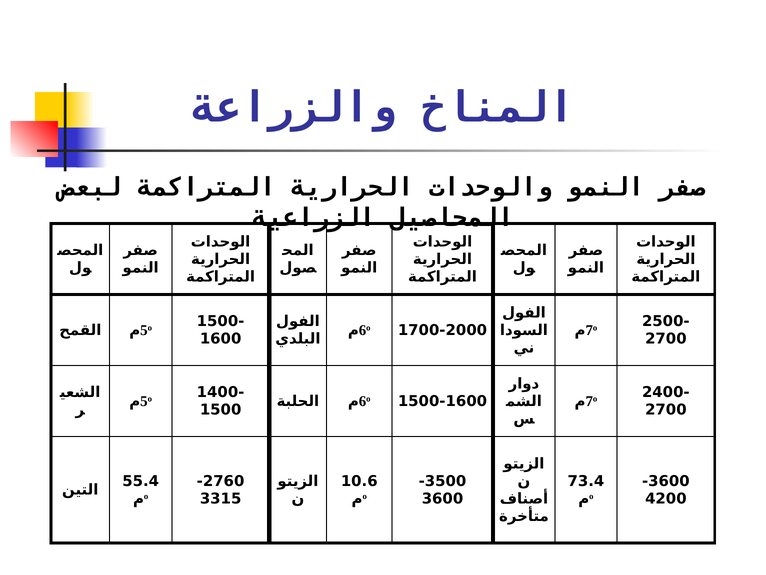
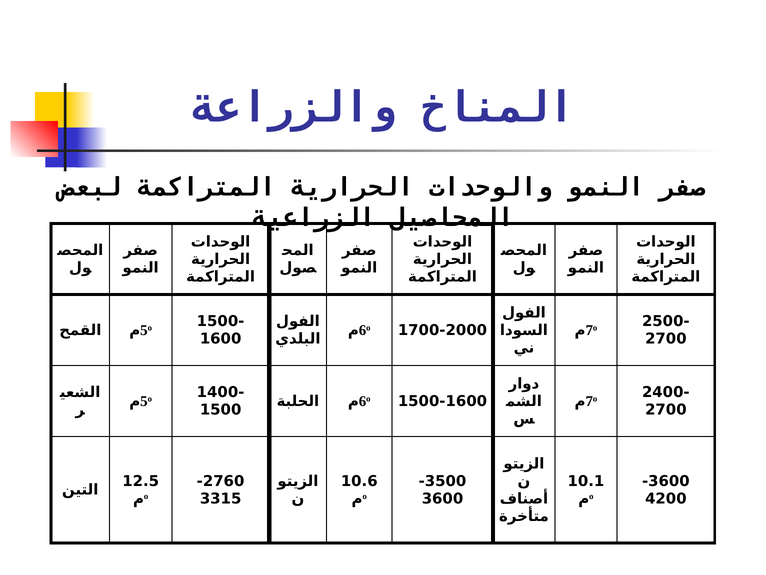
55.4: 55.4 -> 12.5
73.4: 73.4 -> 10.1
